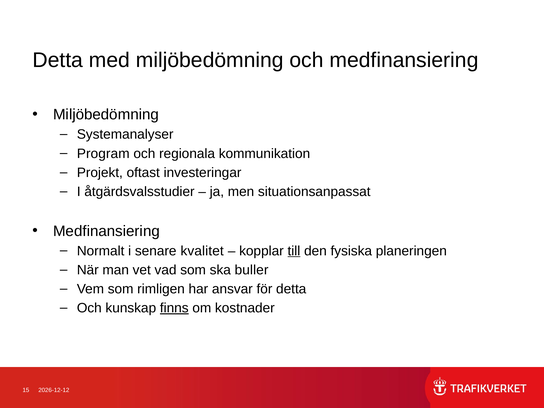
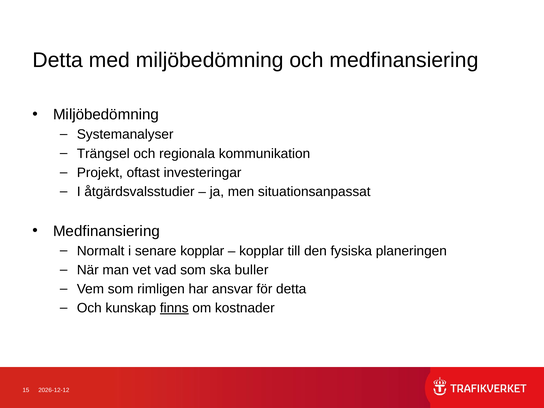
Program: Program -> Trängsel
senare kvalitet: kvalitet -> kopplar
till underline: present -> none
